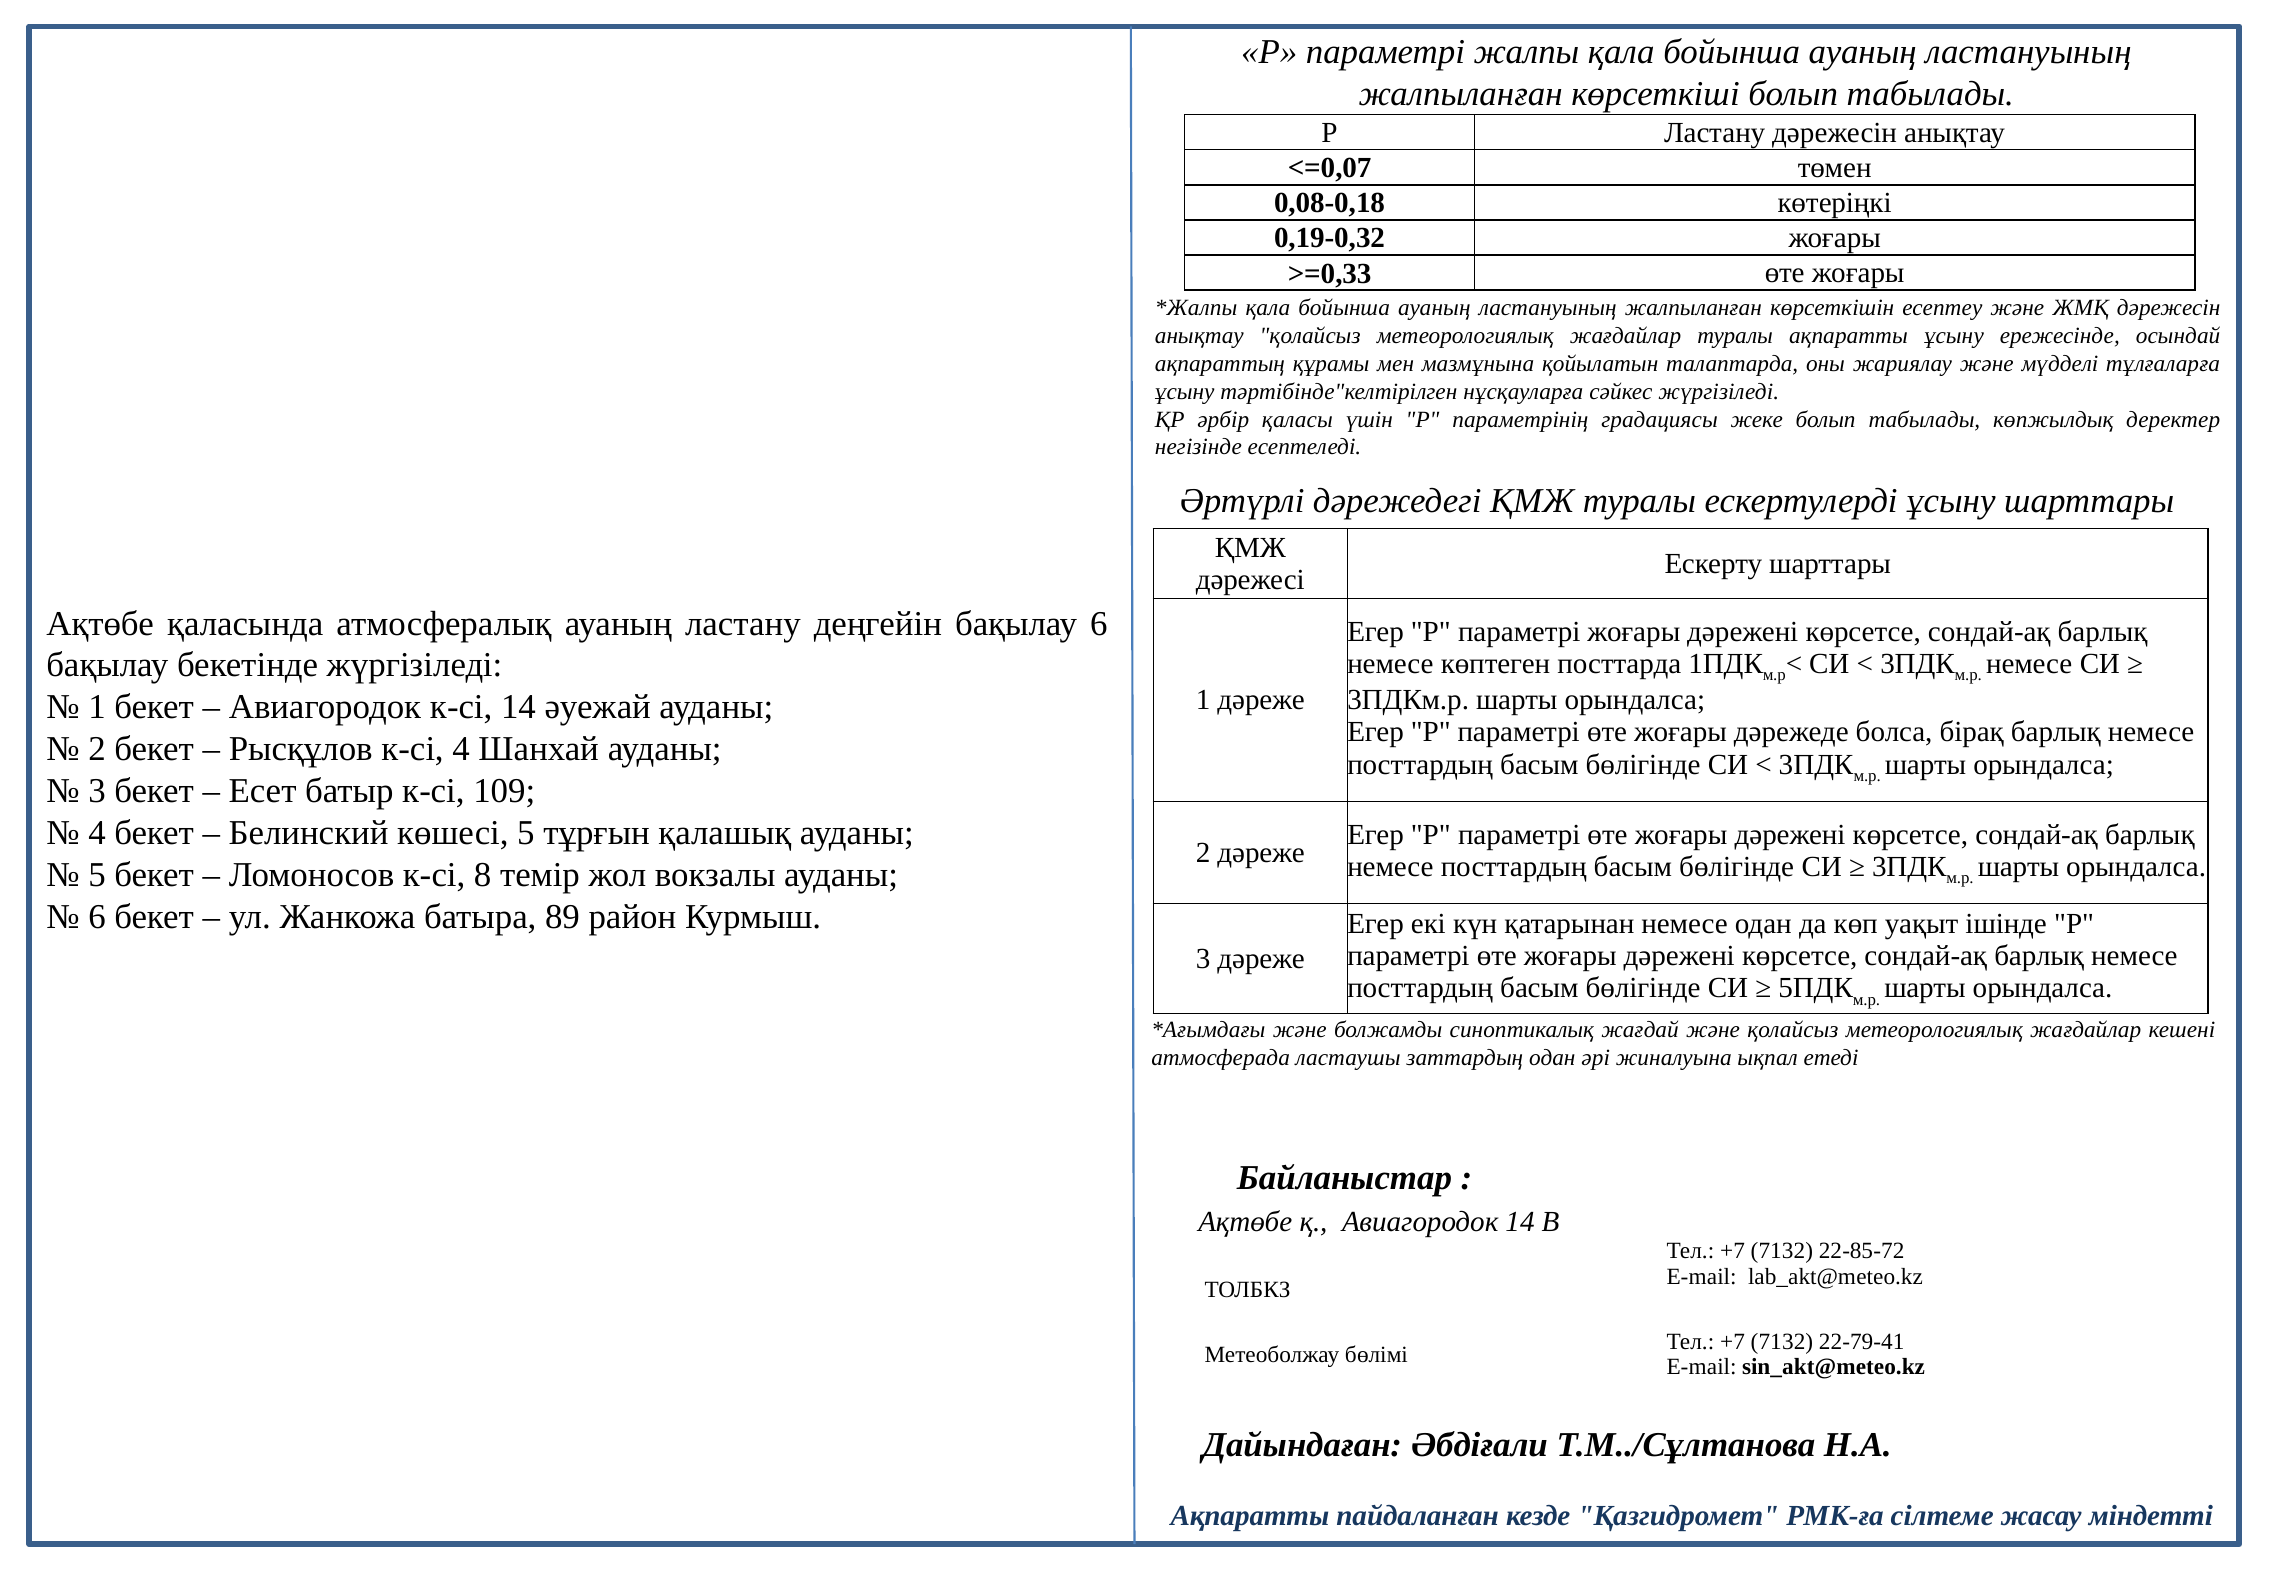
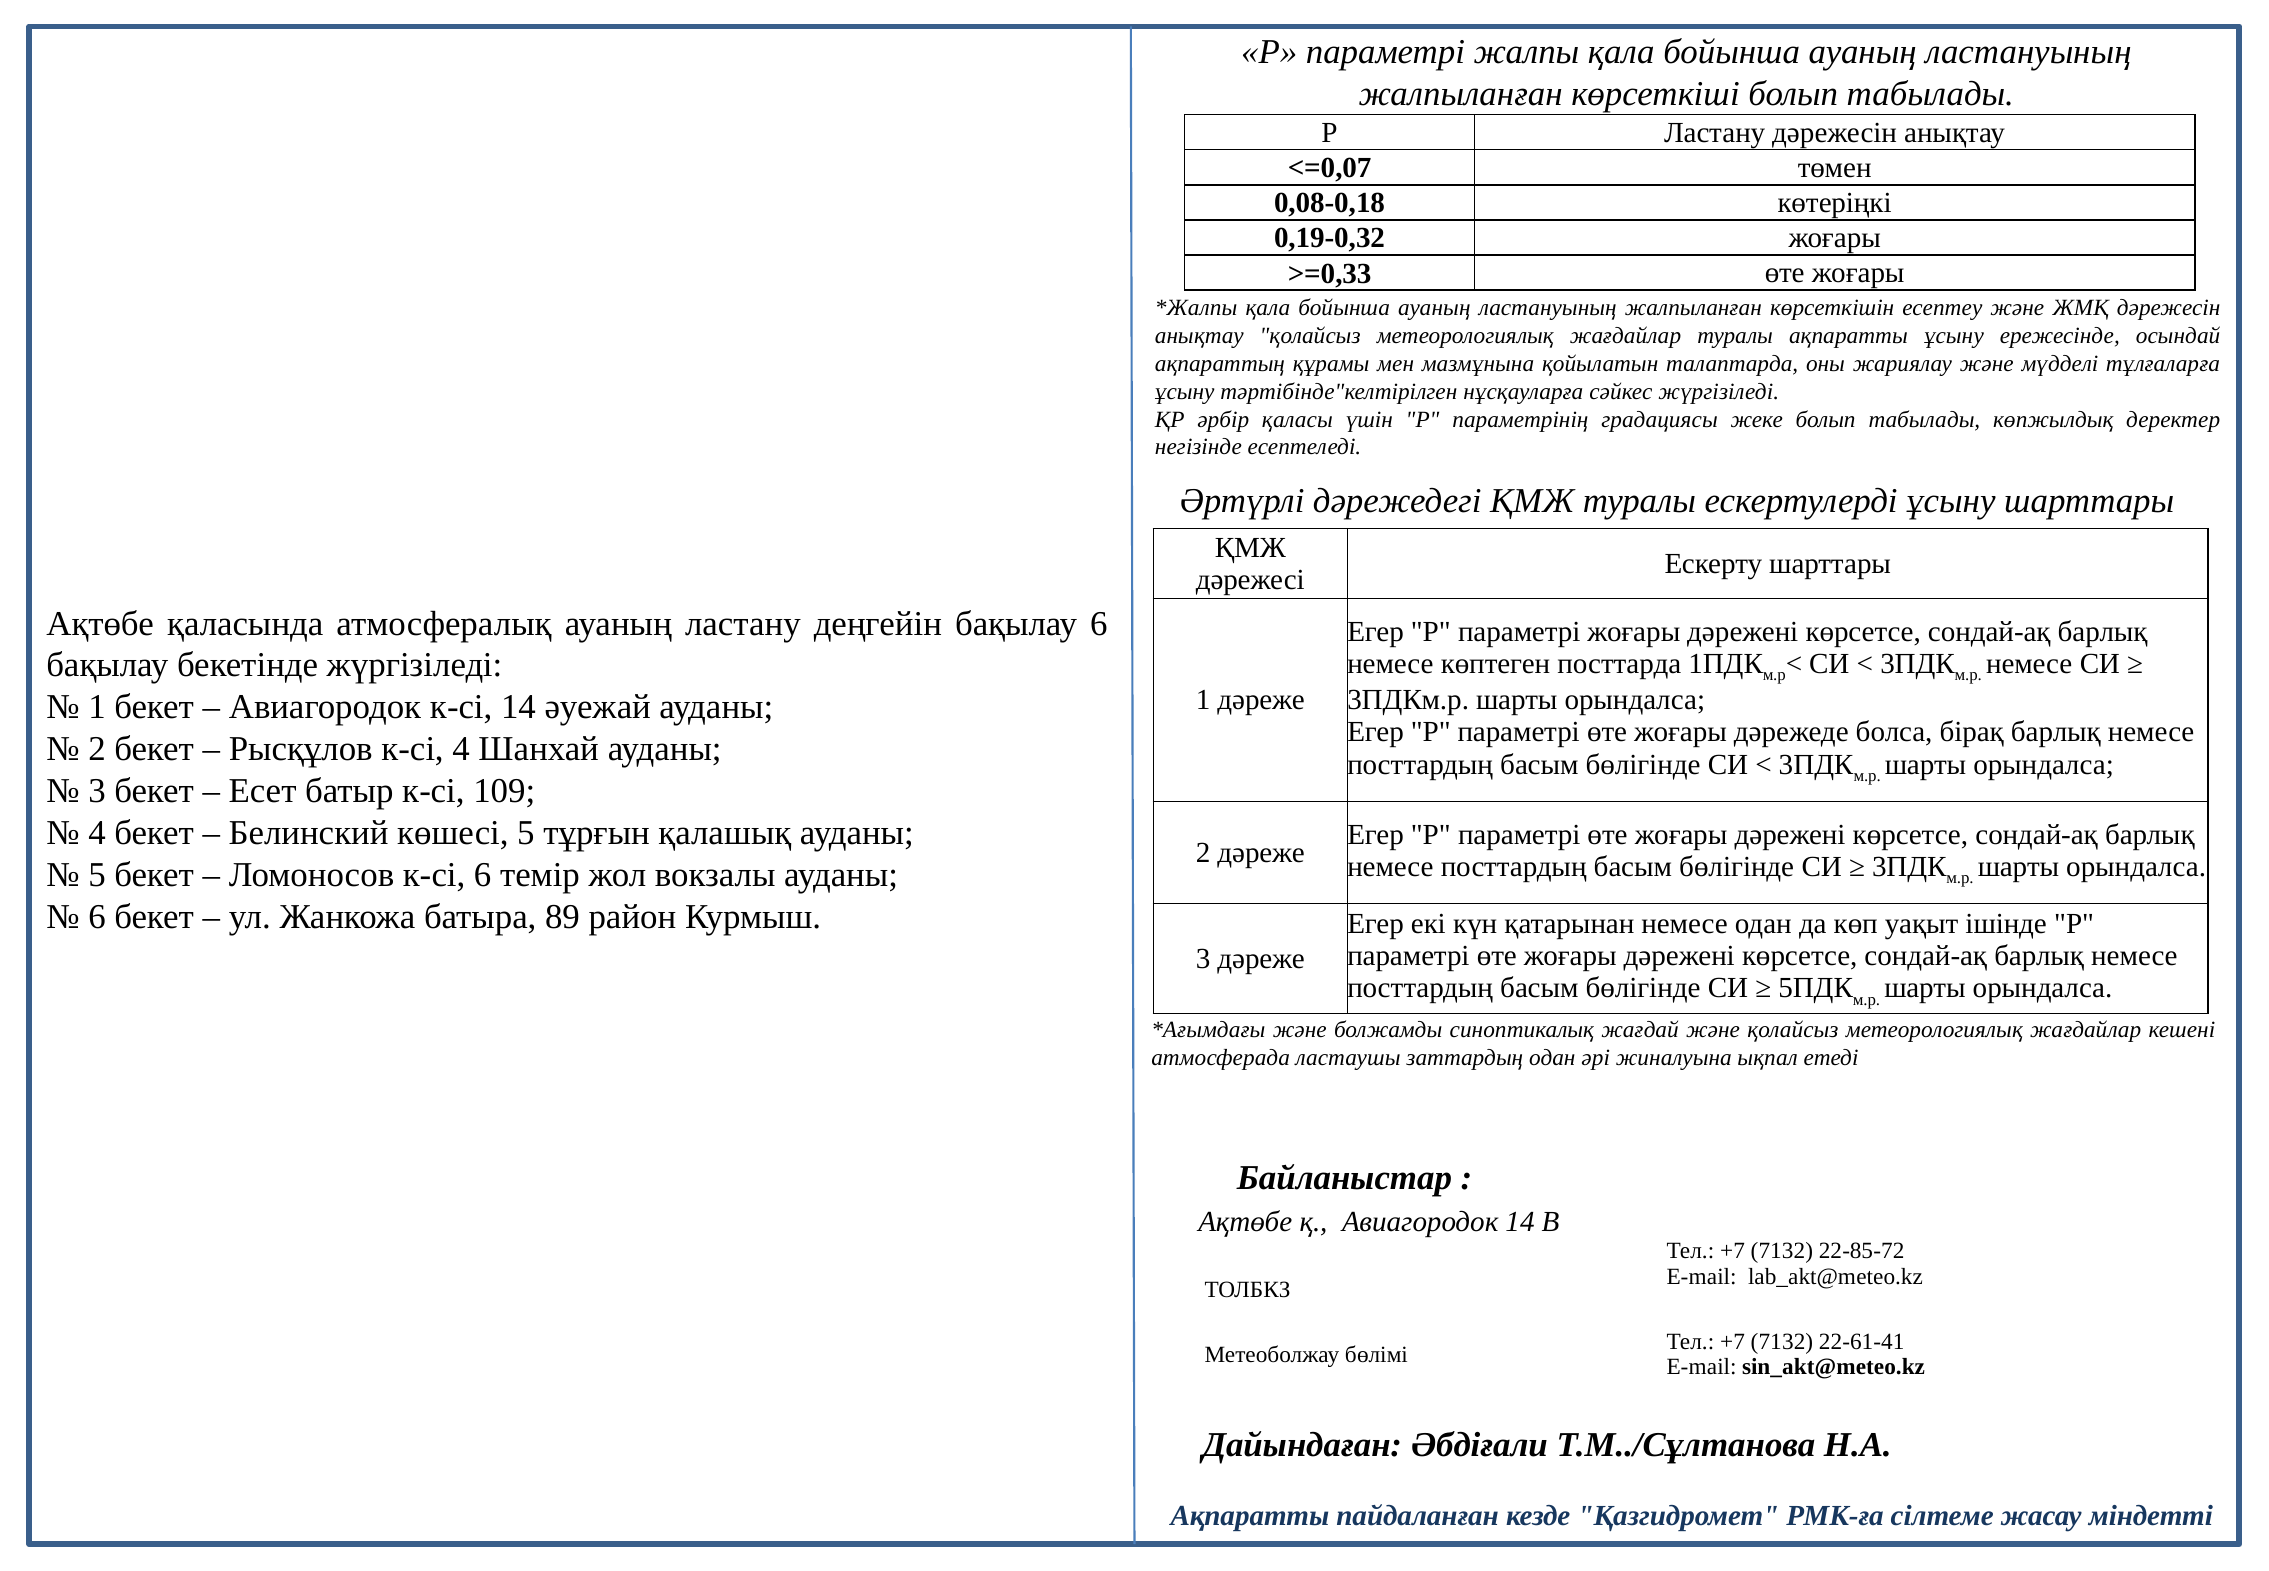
к-сі 8: 8 -> 6
22-79-41: 22-79-41 -> 22-61-41
